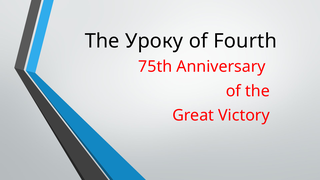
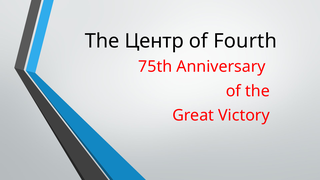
Уроку: Уроку -> Центр
